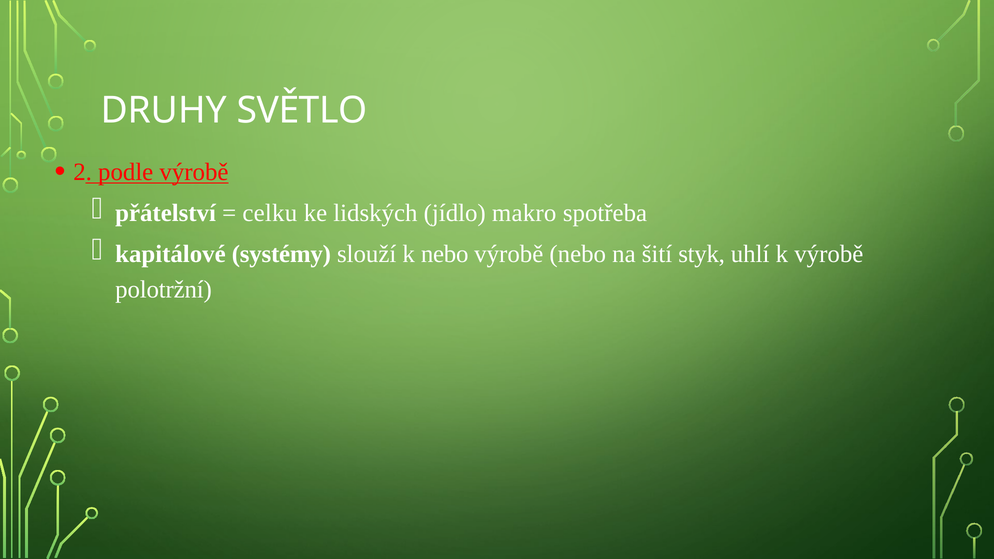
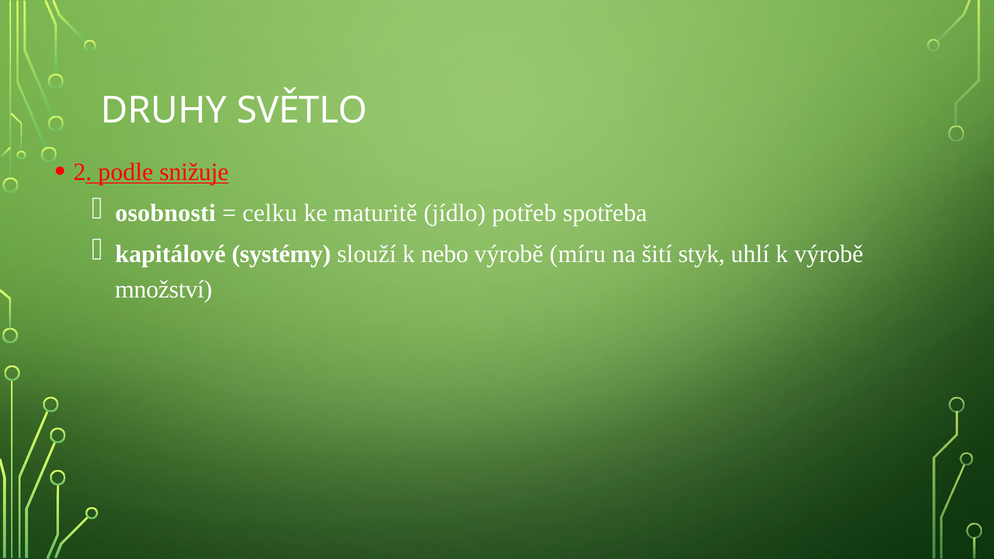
podle výrobě: výrobě -> snižuje
přátelství: přátelství -> osobnosti
lidských: lidských -> maturitě
makro: makro -> potřeb
výrobě nebo: nebo -> míru
polotržní: polotržní -> množství
